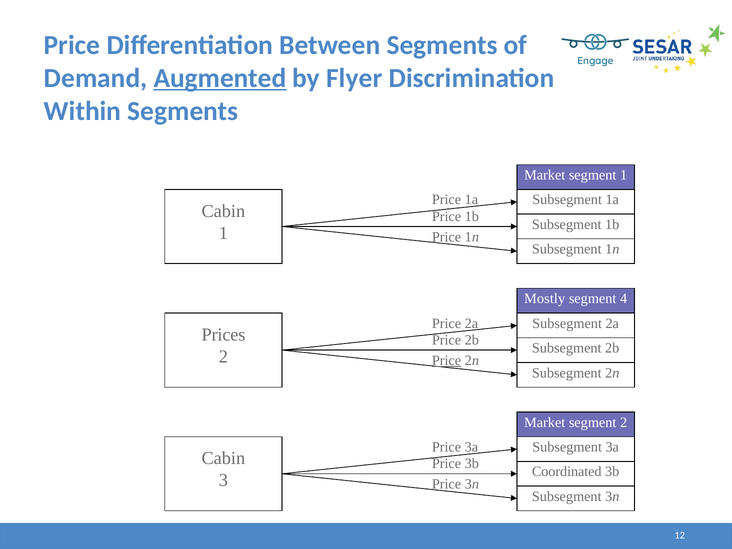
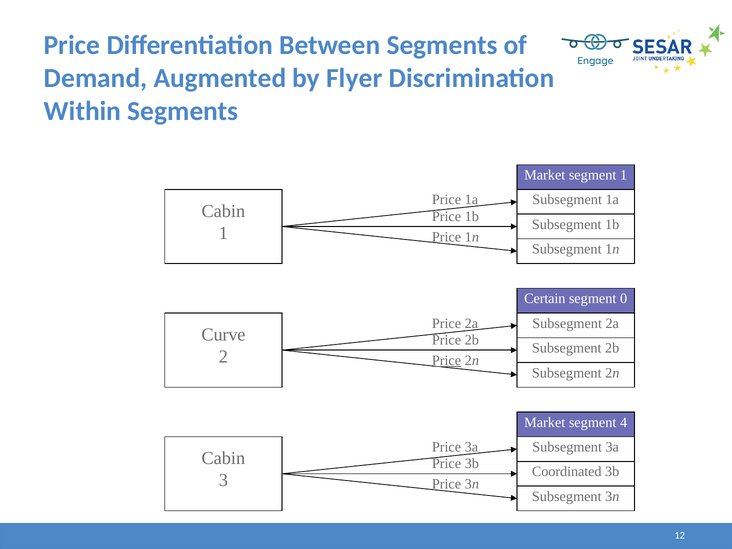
Augmented underline: present -> none
Mostly: Mostly -> Certain
4: 4 -> 0
Prices: Prices -> Curve
segment 2: 2 -> 4
